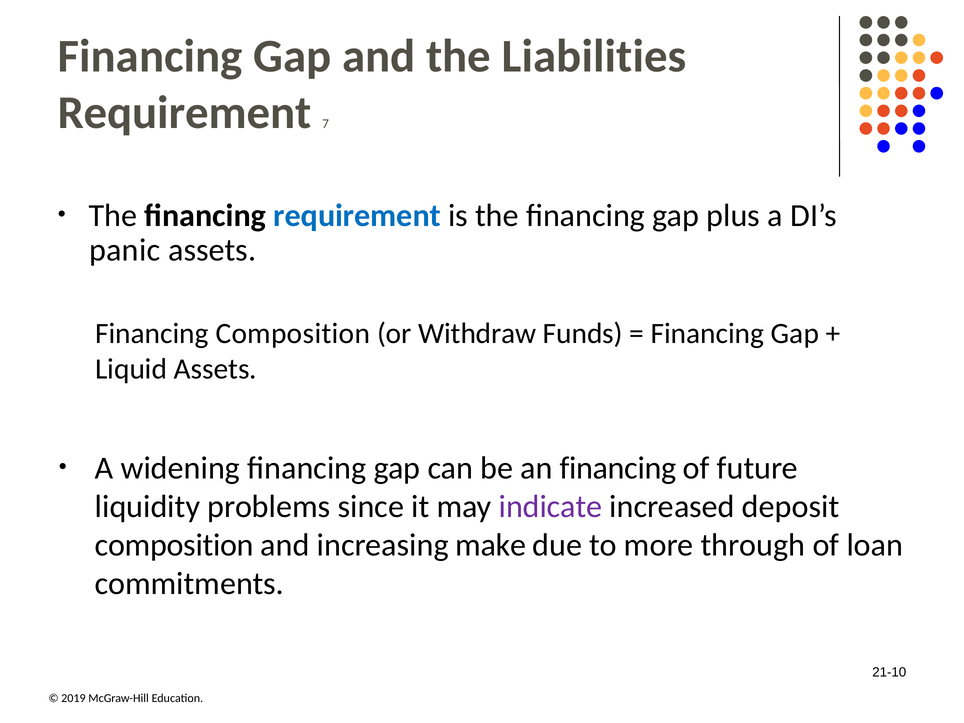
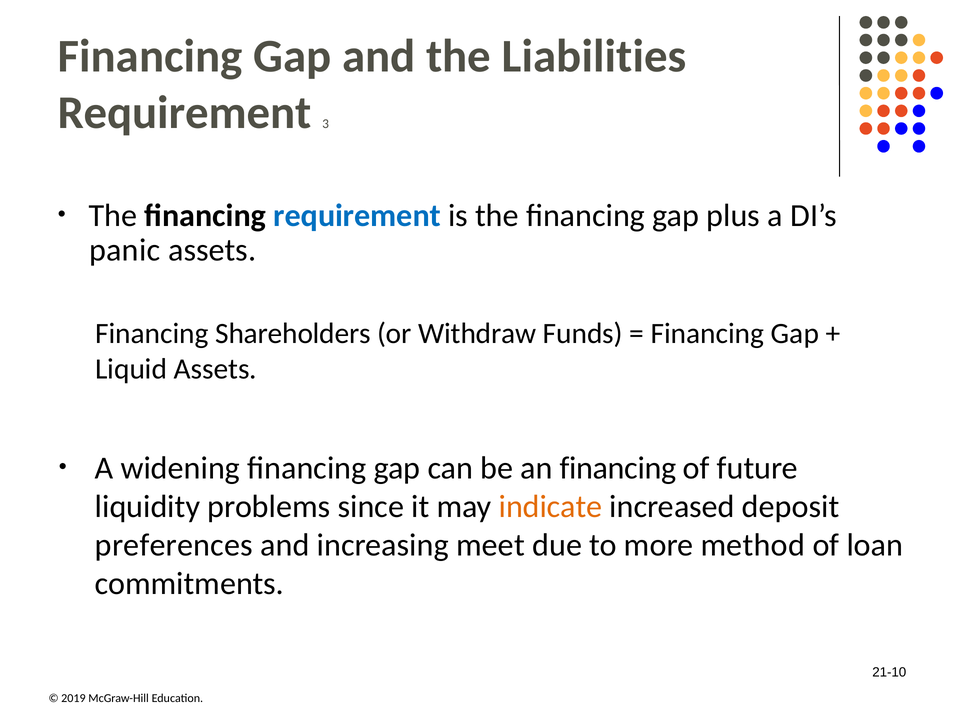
7: 7 -> 3
Financing Composition: Composition -> Shareholders
indicate colour: purple -> orange
composition at (174, 545): composition -> preferences
make: make -> meet
through: through -> method
